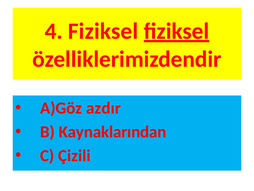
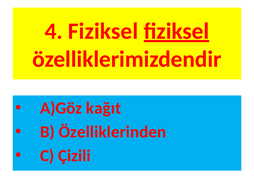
azdır: azdır -> kağıt
Kaynaklarından: Kaynaklarından -> Özelliklerinden
